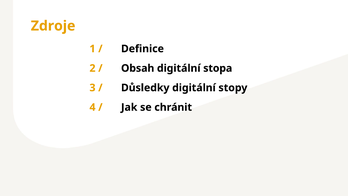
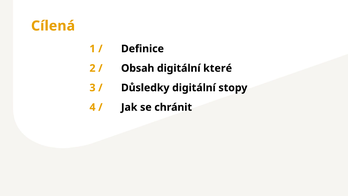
Zdroje: Zdroje -> Cílená
stopa: stopa -> které
